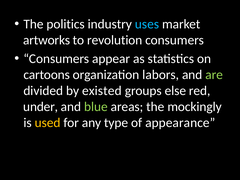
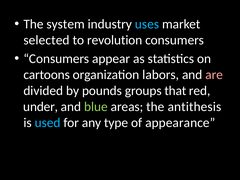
politics: politics -> system
artworks: artworks -> selected
are colour: light green -> pink
existed: existed -> pounds
else: else -> that
mockingly: mockingly -> antithesis
used colour: yellow -> light blue
